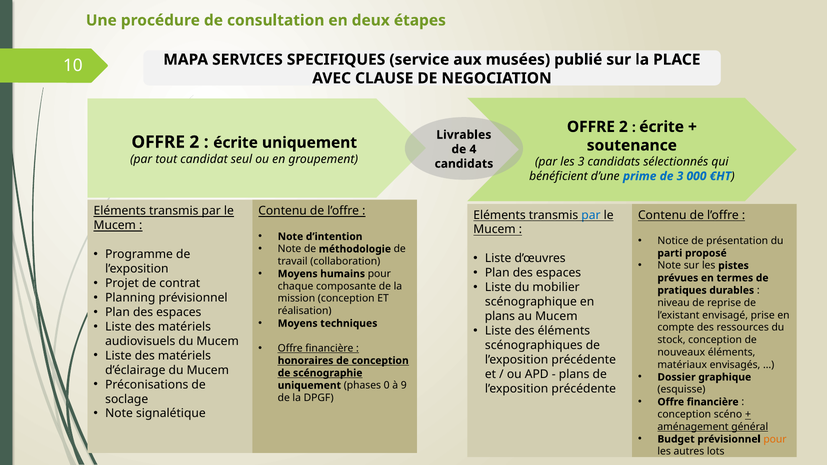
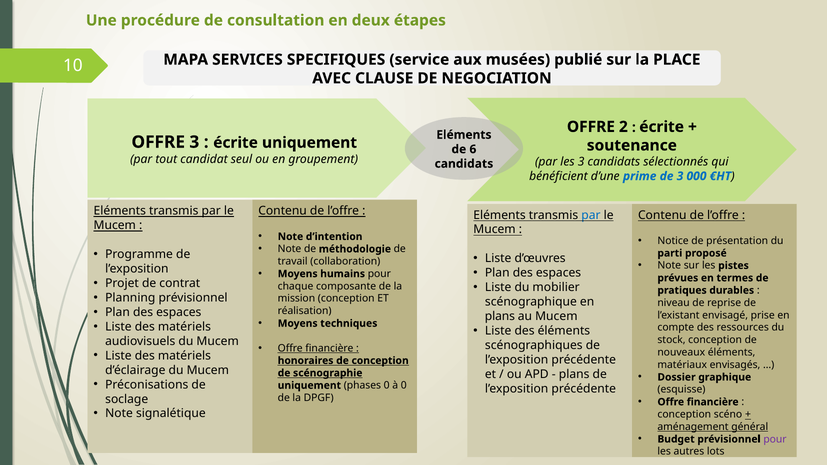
Livrables at (464, 135): Livrables -> Eléments
2 at (194, 142): 2 -> 3
4: 4 -> 6
à 9: 9 -> 0
pour at (775, 439) colour: orange -> purple
